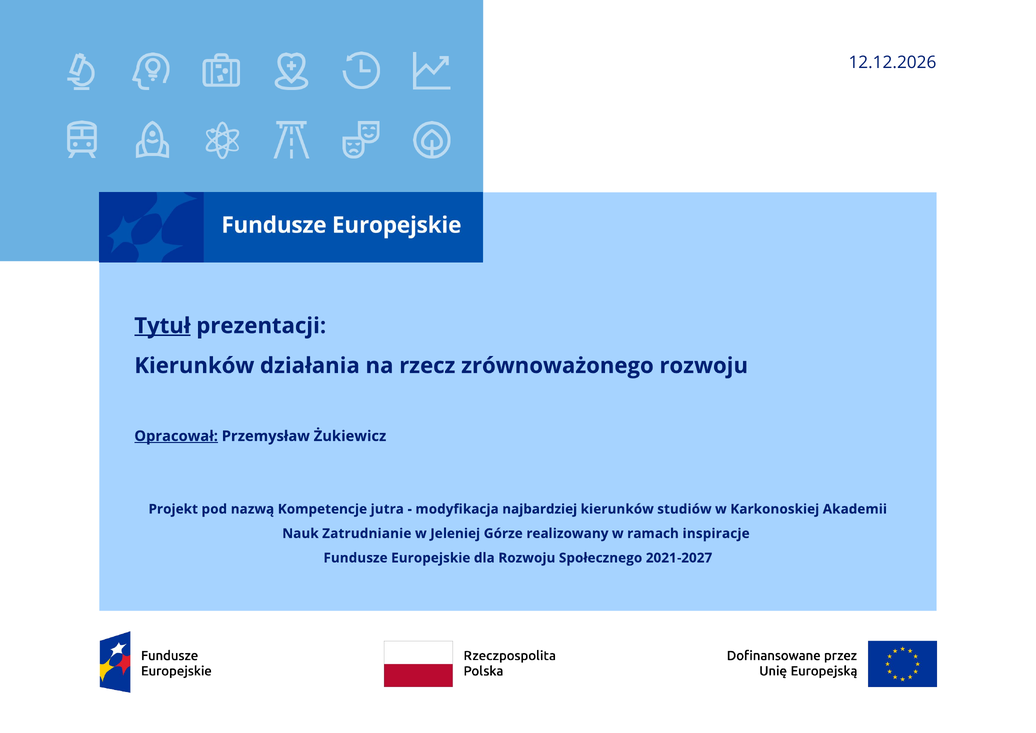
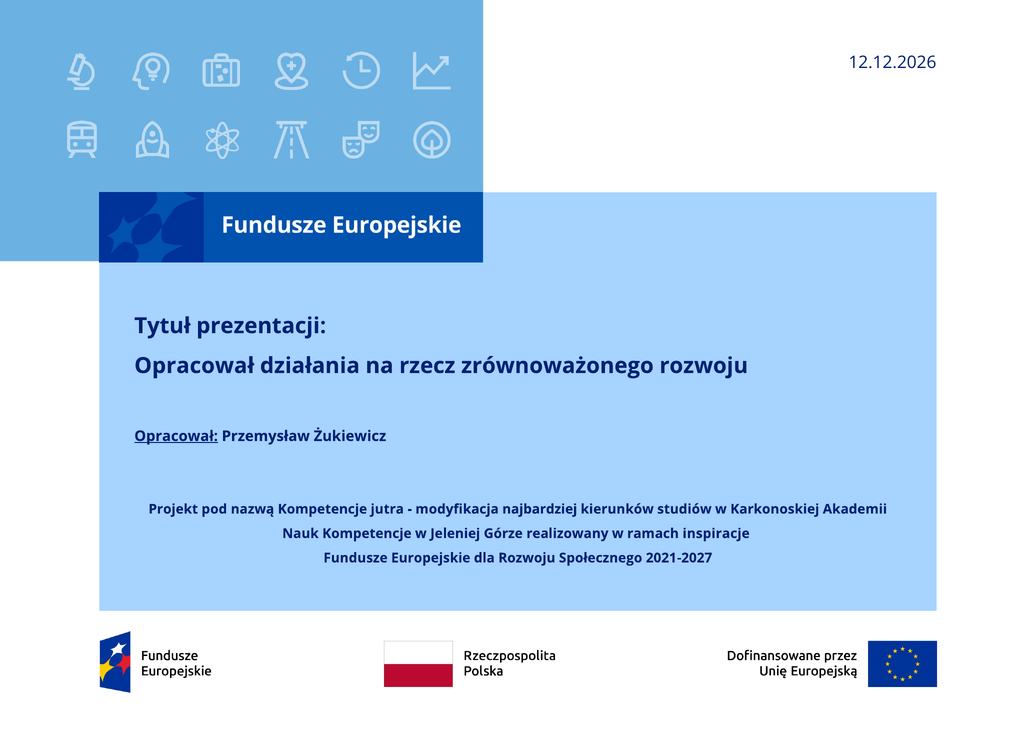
Tytuł underline: present -> none
Kierunków at (194, 365): Kierunków -> Opracował
Nauk Zatrudnianie: Zatrudnianie -> Kompetencje
